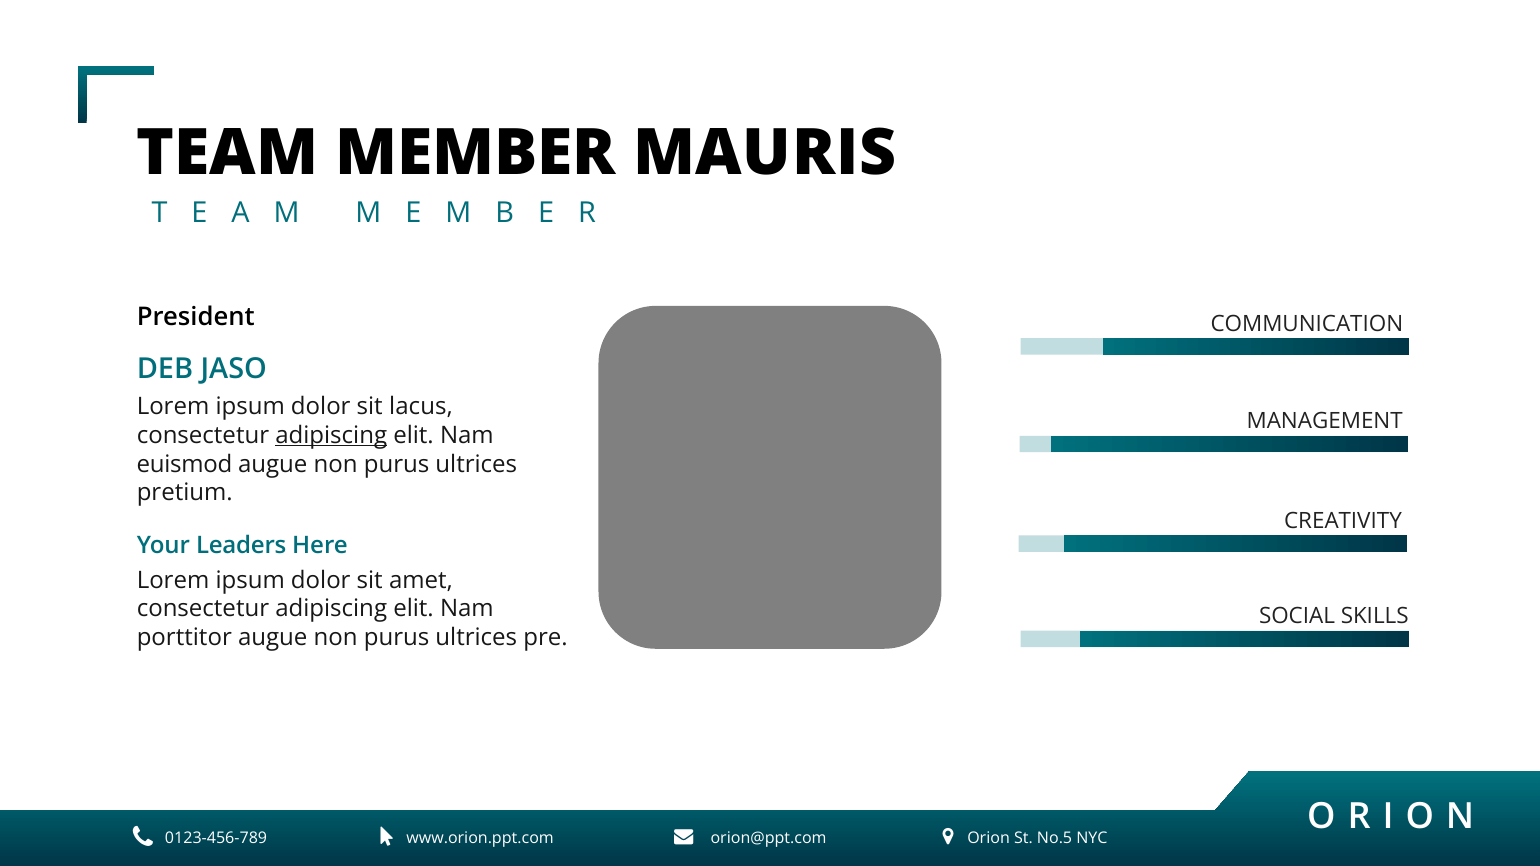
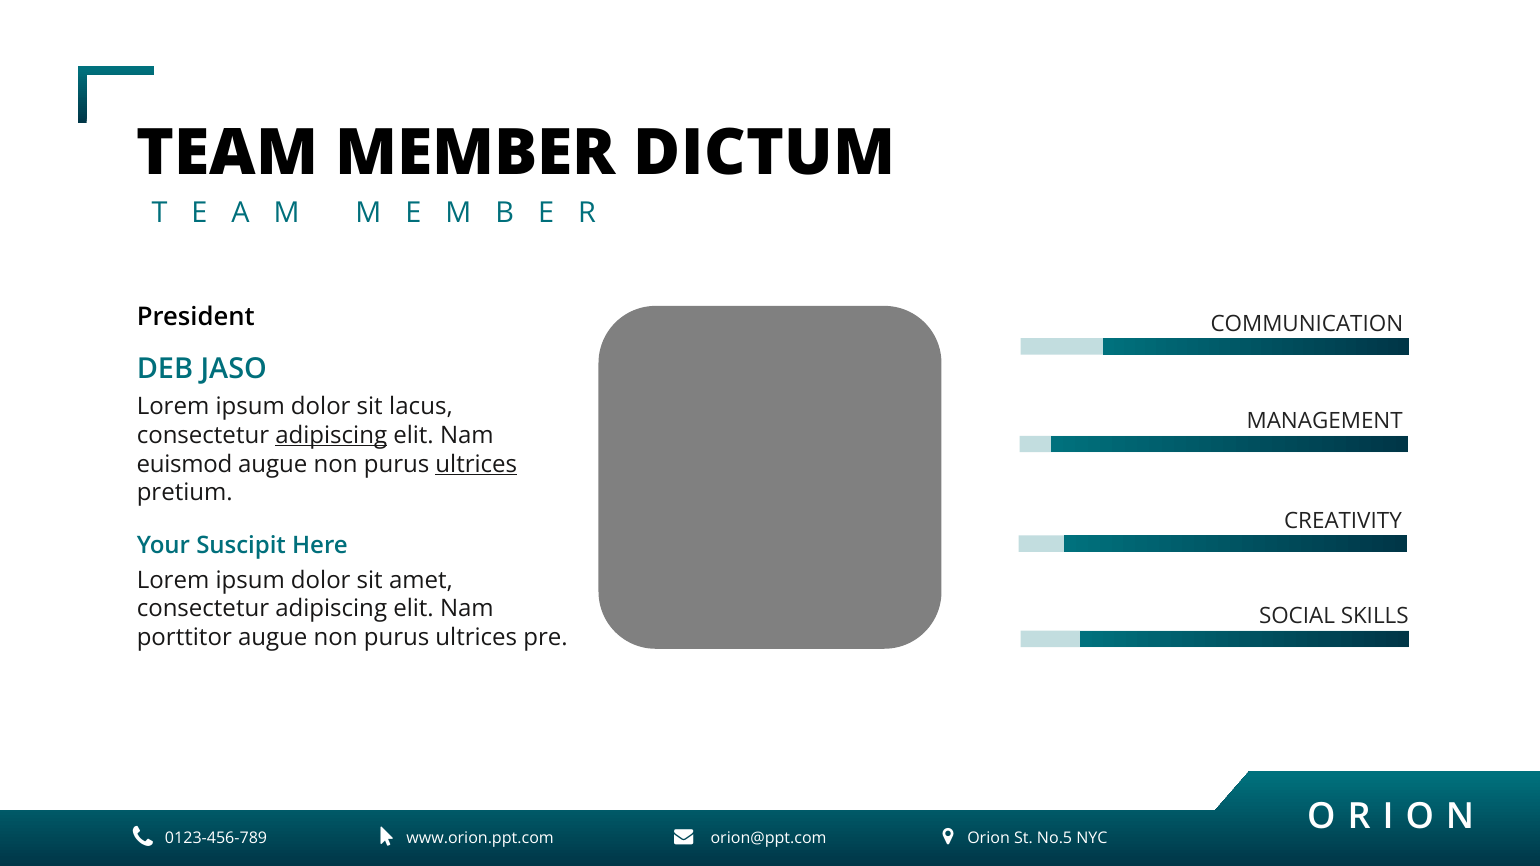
MAURIS: MAURIS -> DICTUM
ultrices at (476, 464) underline: none -> present
Leaders: Leaders -> Suscipit
